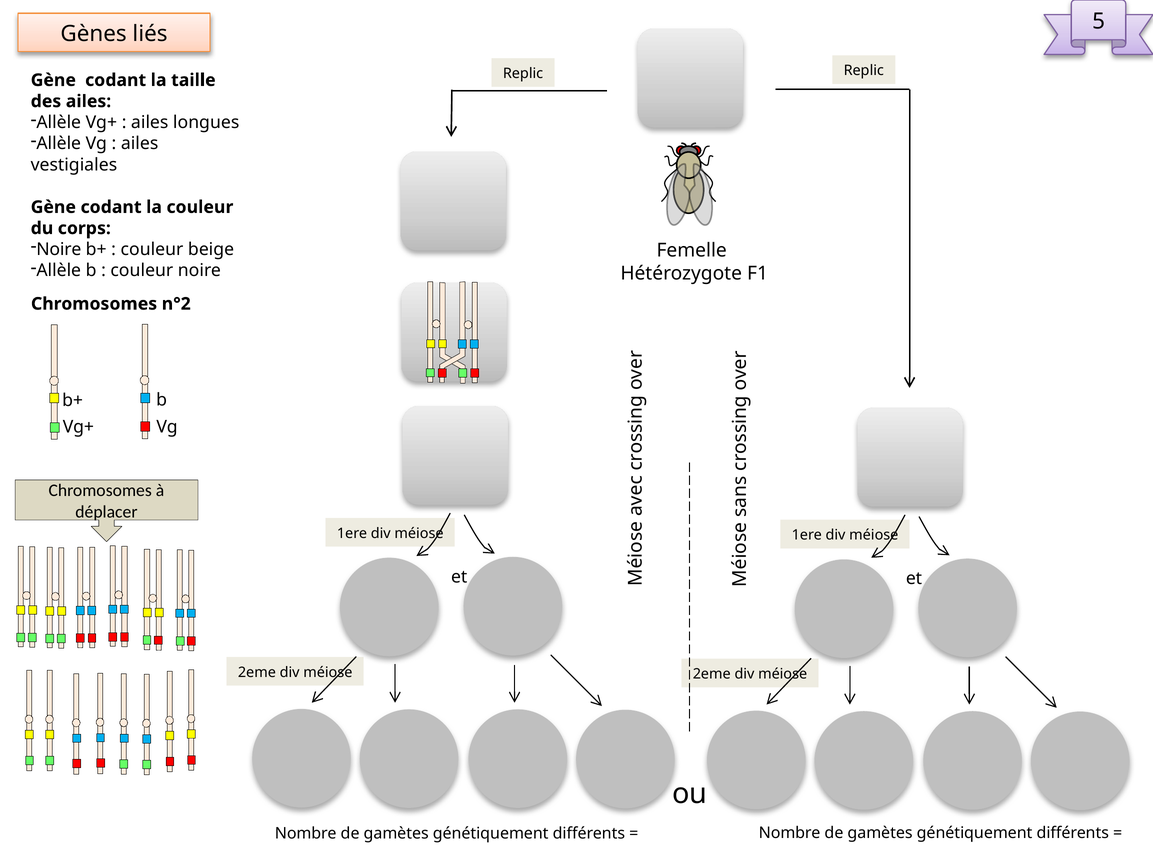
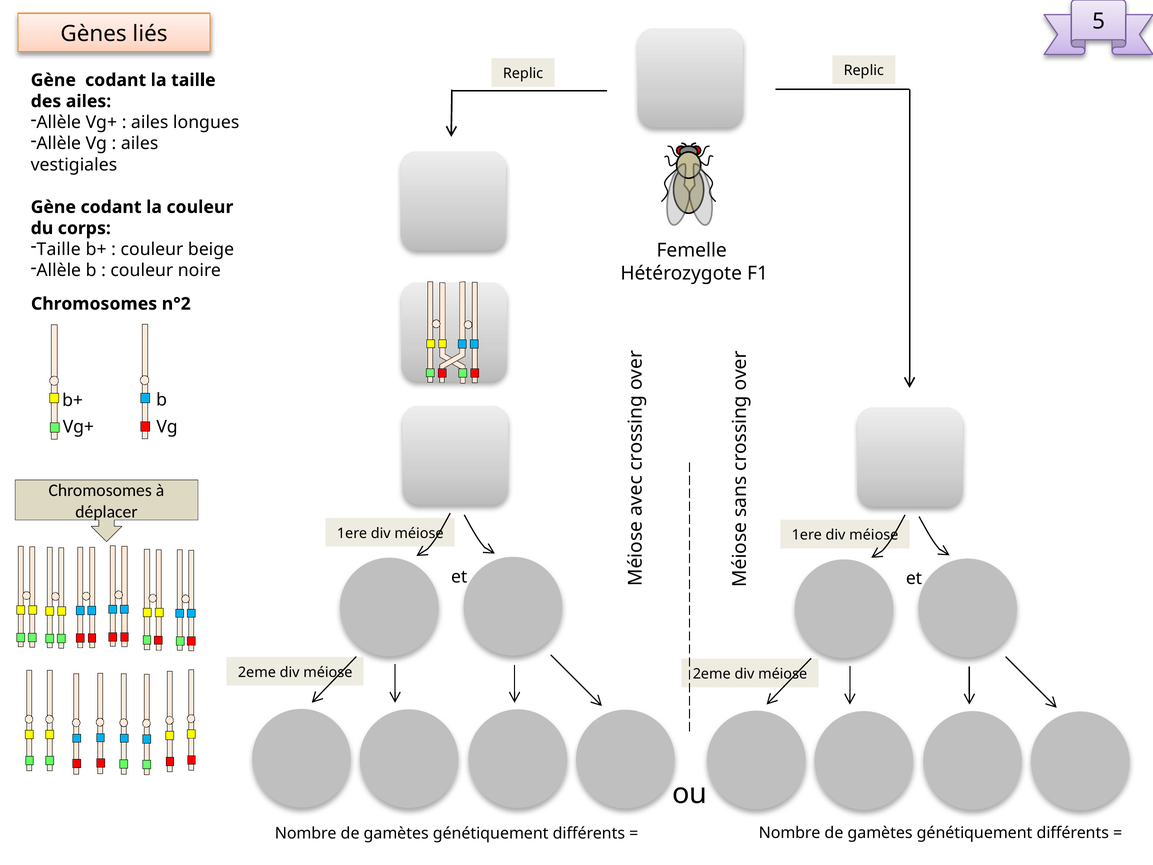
Noire at (59, 249): Noire -> Taille
